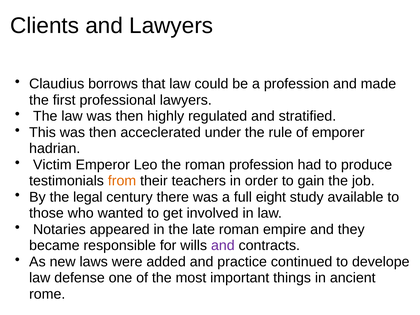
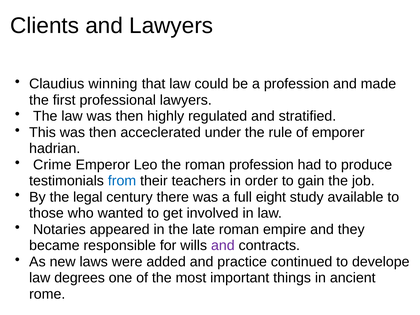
borrows: borrows -> winning
Victim: Victim -> Crime
from colour: orange -> blue
defense: defense -> degrees
